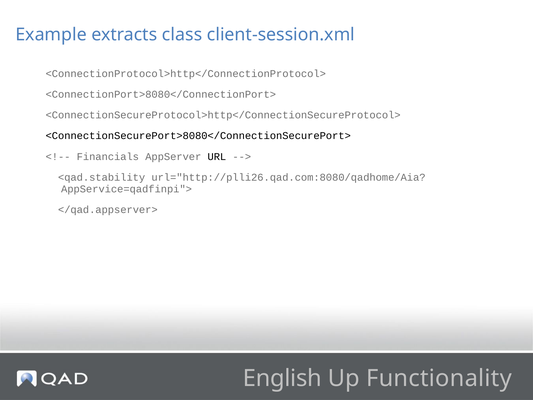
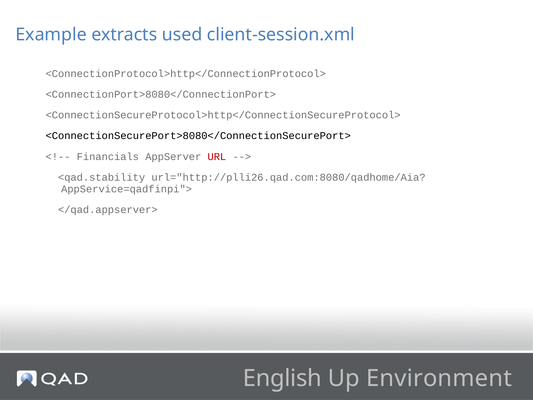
class: class -> used
URL colour: black -> red
Functionality: Functionality -> Environment
